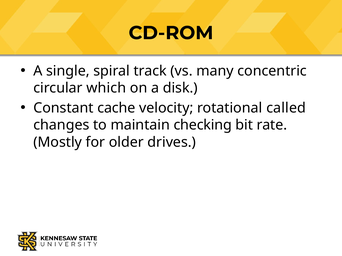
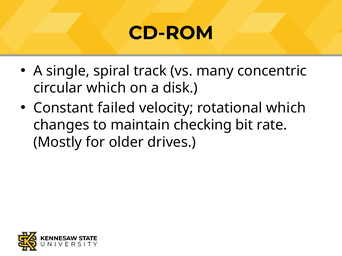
cache: cache -> failed
rotational called: called -> which
